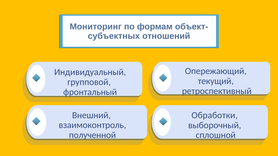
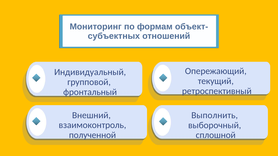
Обработки: Обработки -> Выполнить
